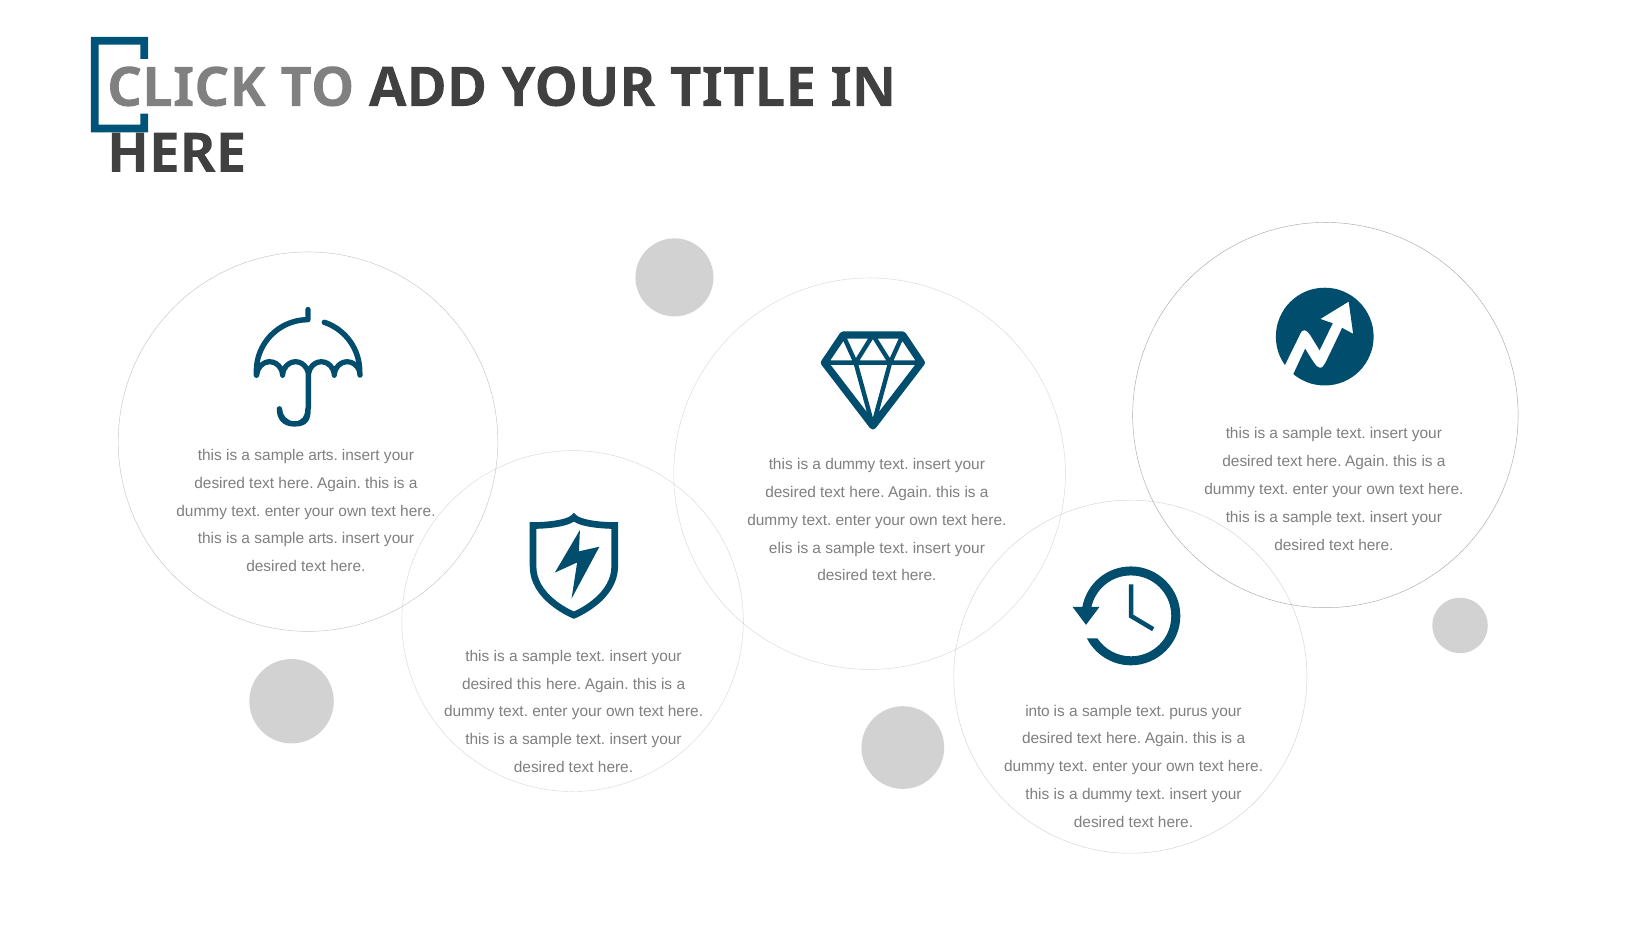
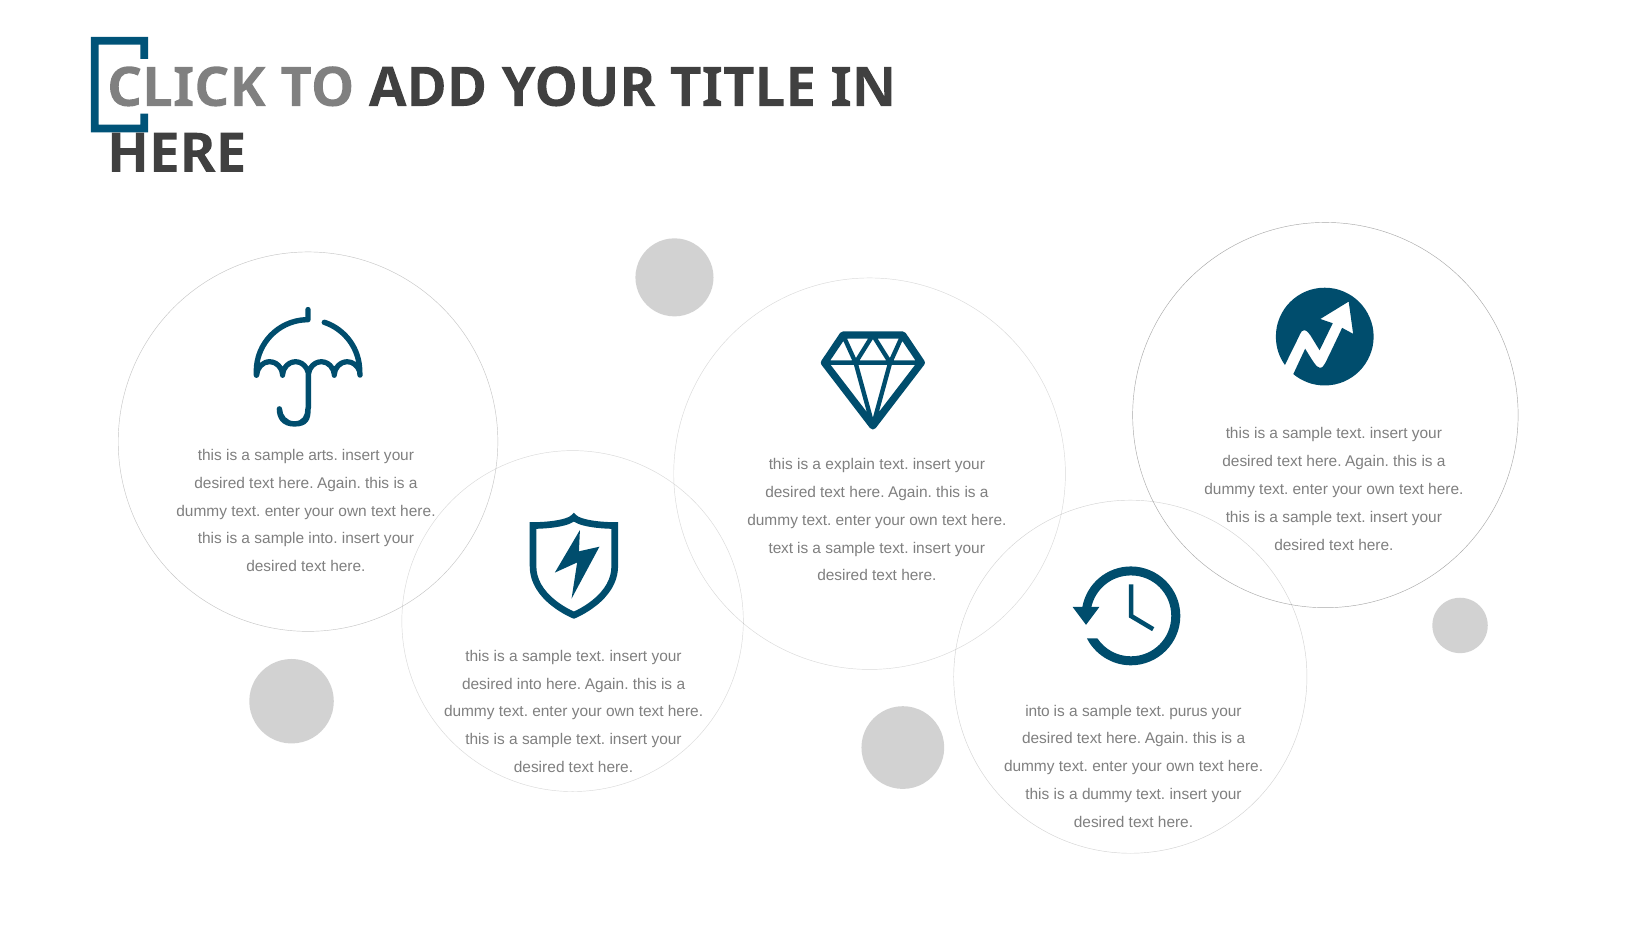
dummy at (850, 465): dummy -> explain
arts at (323, 539): arts -> into
elis at (781, 548): elis -> text
desired this: this -> into
